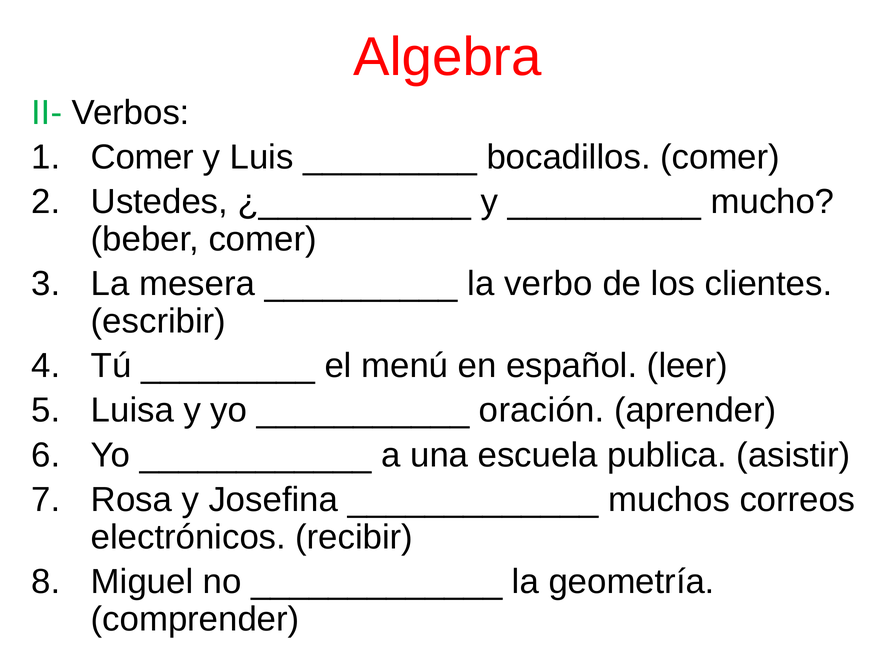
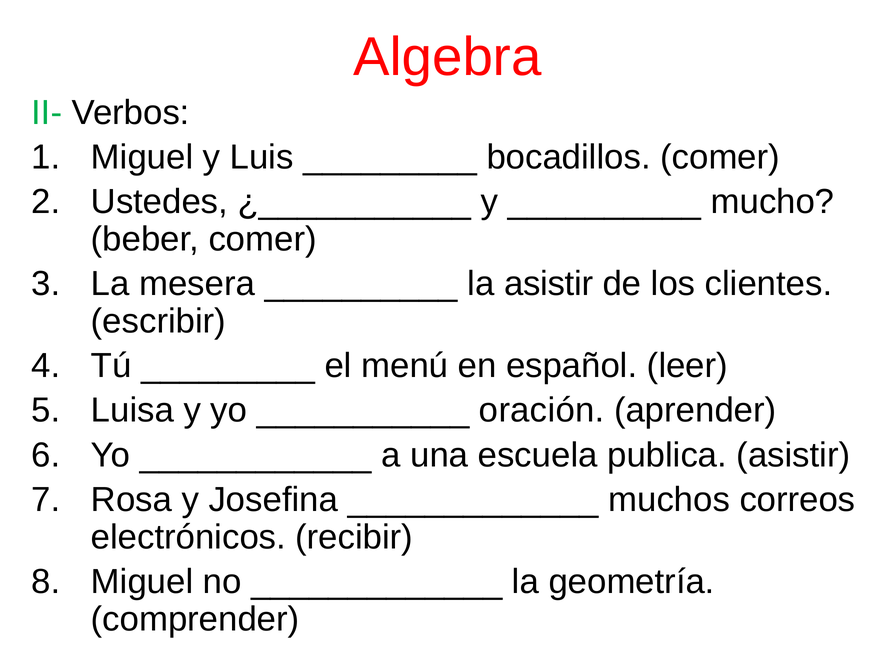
Comer at (142, 157): Comer -> Miguel
la verbo: verbo -> asistir
